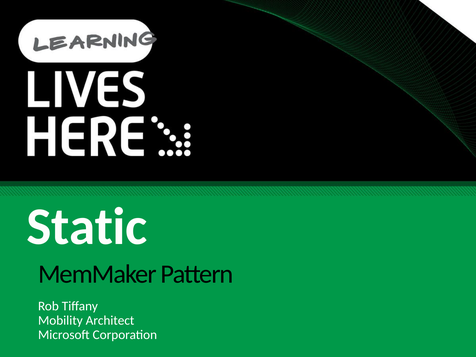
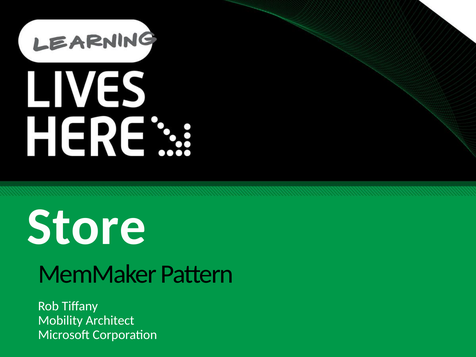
Static: Static -> Store
